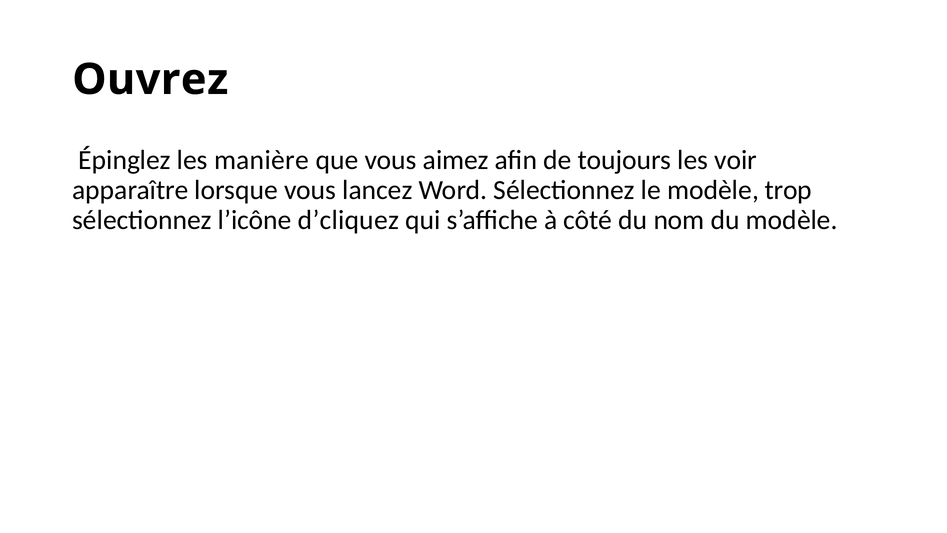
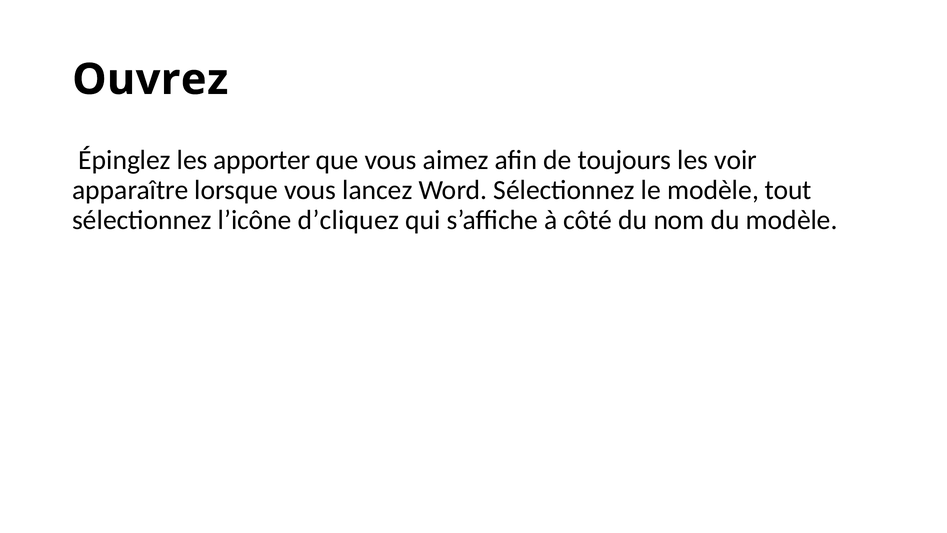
manière: manière -> apporter
trop: trop -> tout
